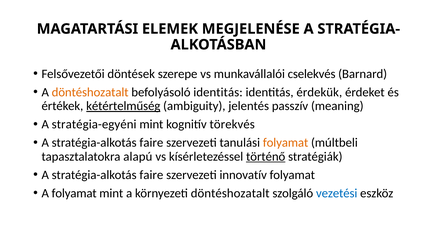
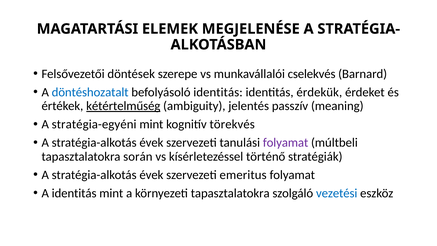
döntéshozatalt at (90, 92) colour: orange -> blue
faire at (151, 143): faire -> évek
folyamat at (286, 143) colour: orange -> purple
alapú: alapú -> során
történő underline: present -> none
faire at (151, 175): faire -> évek
innovatív: innovatív -> emeritus
A folyamat: folyamat -> identitás
környezeti döntéshozatalt: döntéshozatalt -> tapasztalatokra
